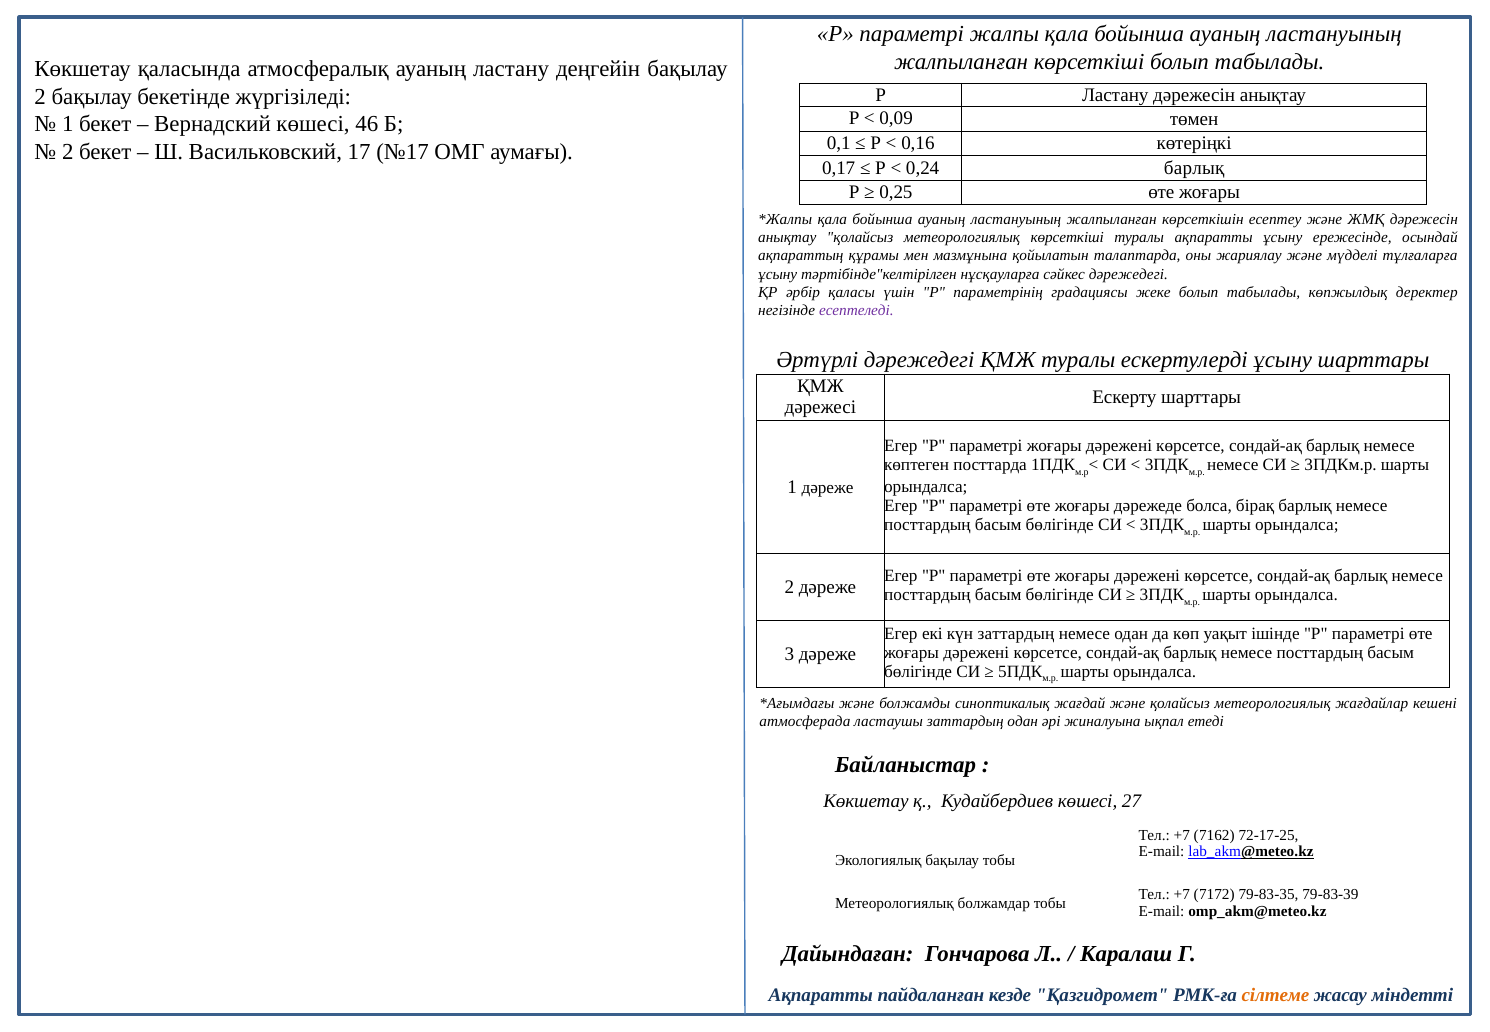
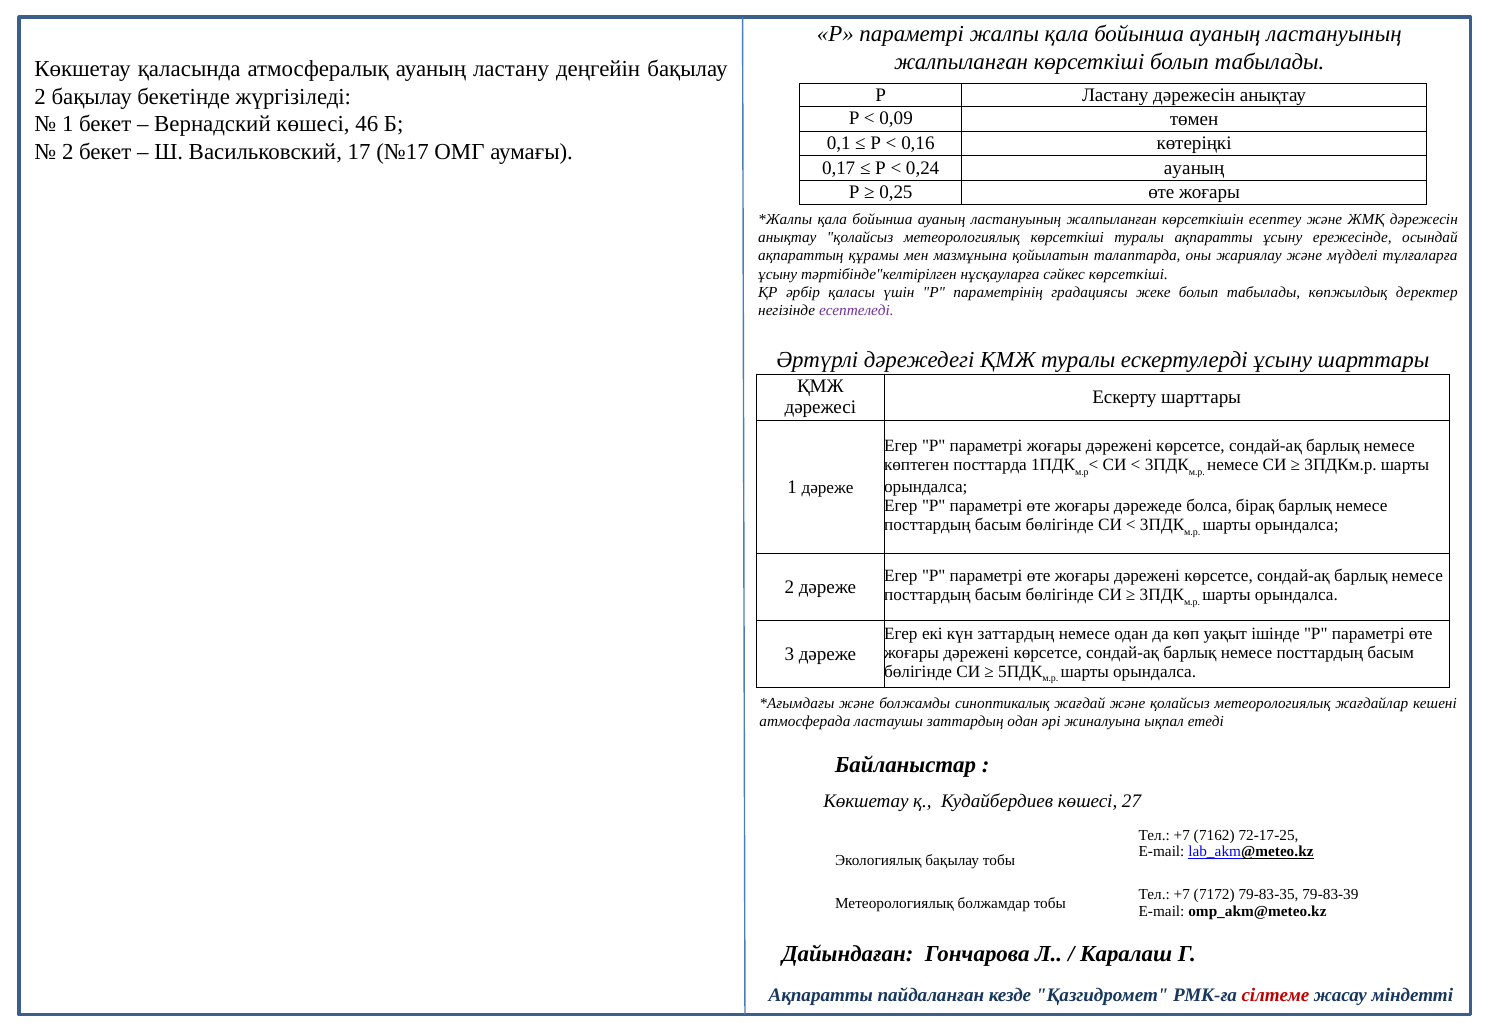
0,24 барлық: барлық -> ауаның
сәйкес дәрежедегі: дәрежедегі -> көрсеткіші
сілтеме colour: orange -> red
